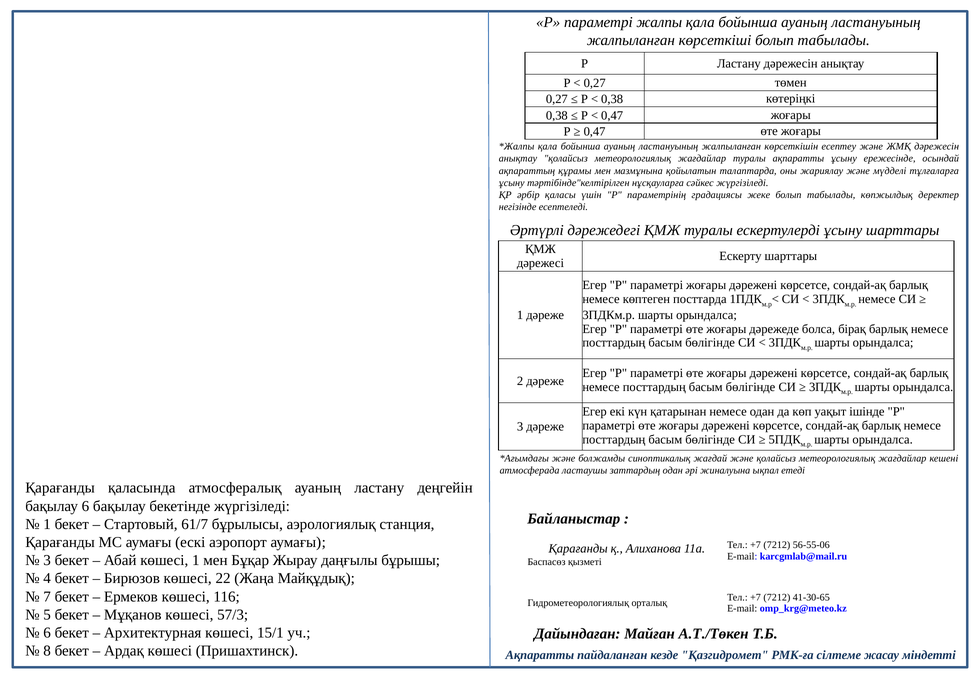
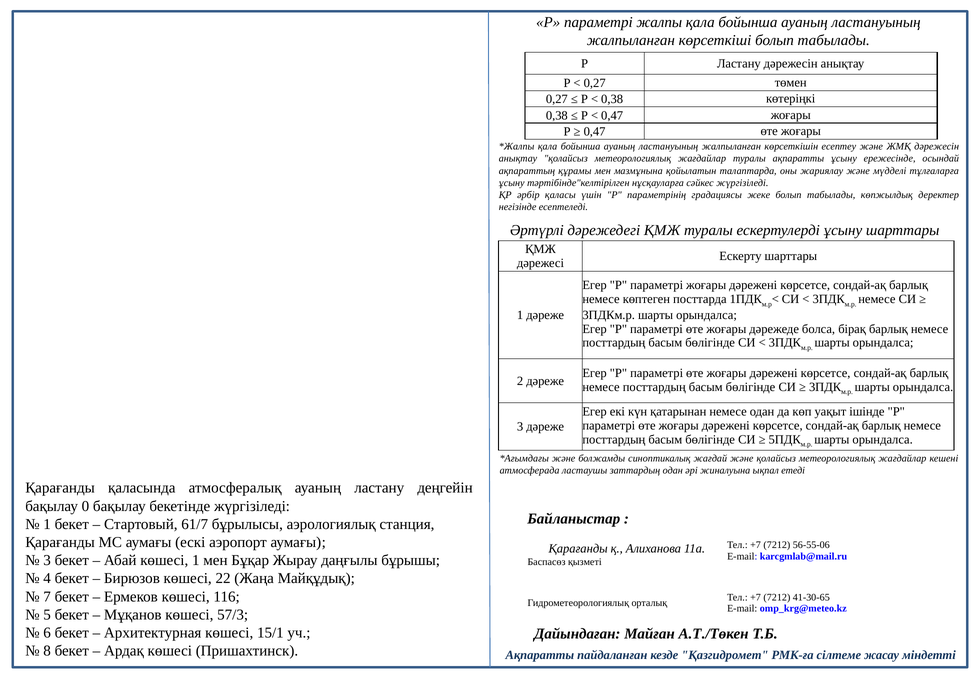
бақылау 6: 6 -> 0
